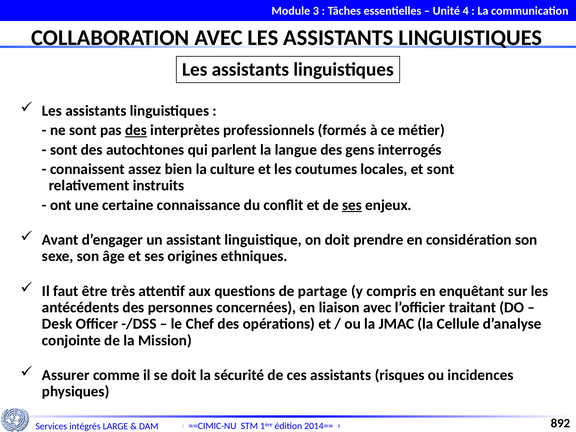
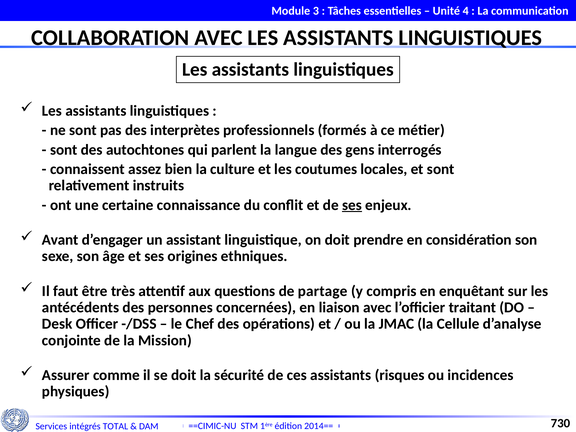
des at (136, 130) underline: present -> none
LARGE: LARGE -> TOTAL
892: 892 -> 730
